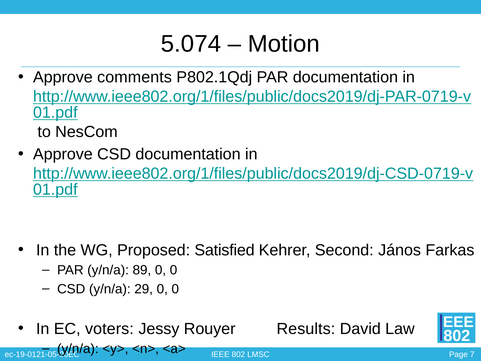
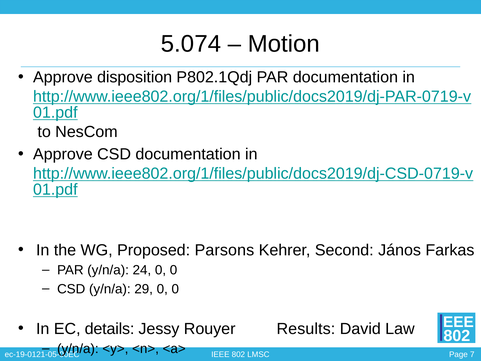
comments: comments -> disposition
Satisfied: Satisfied -> Parsons
89: 89 -> 24
voters: voters -> details
